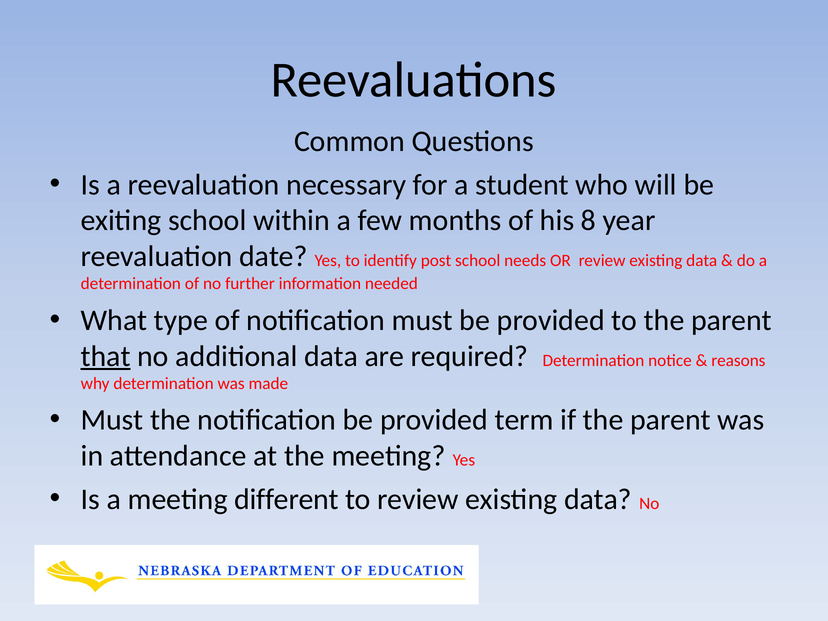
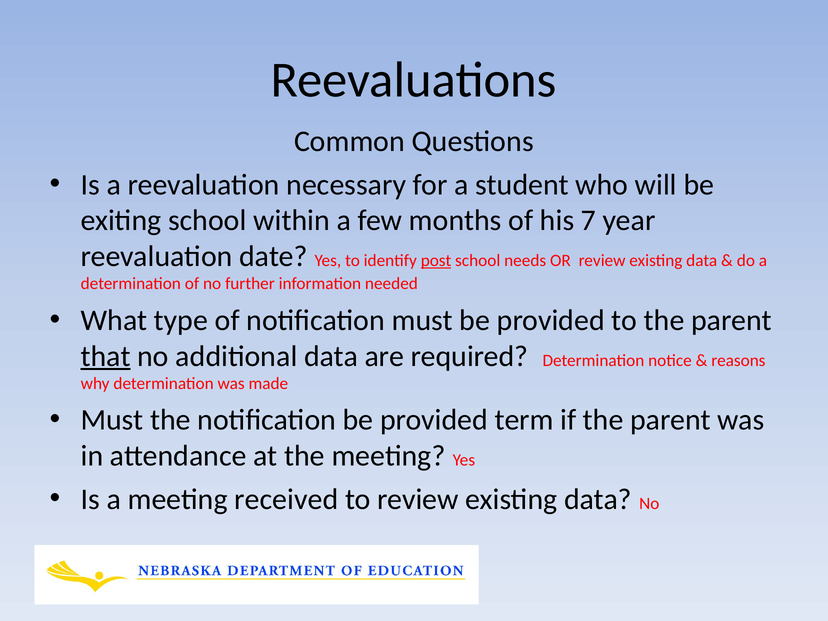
8: 8 -> 7
post underline: none -> present
different: different -> received
